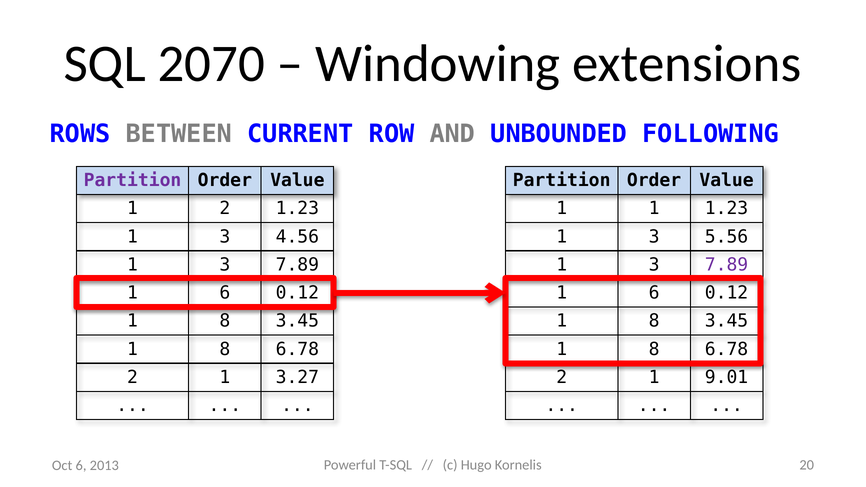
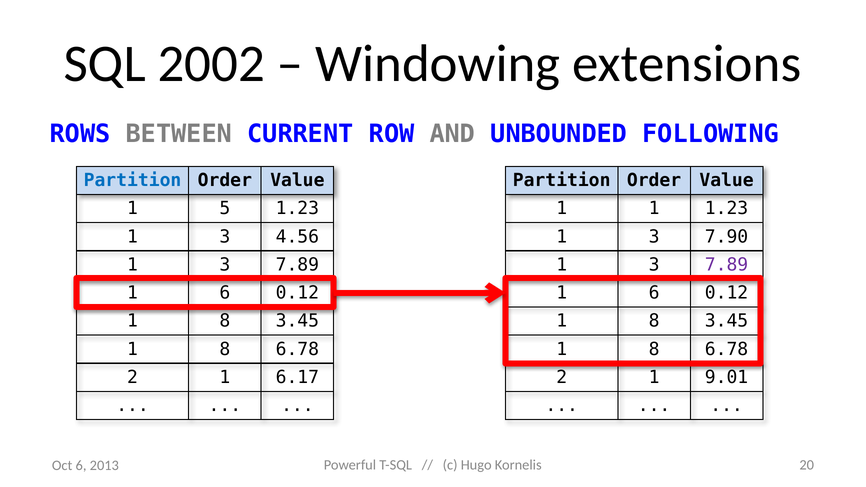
2070: 2070 -> 2002
Partition at (133, 180) colour: purple -> blue
1 2: 2 -> 5
5.56: 5.56 -> 7.90
3.27: 3.27 -> 6.17
